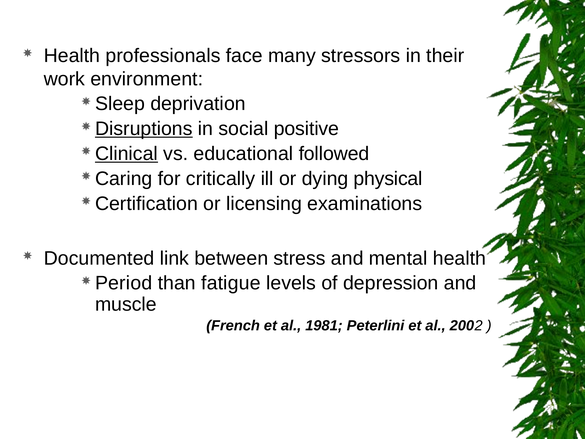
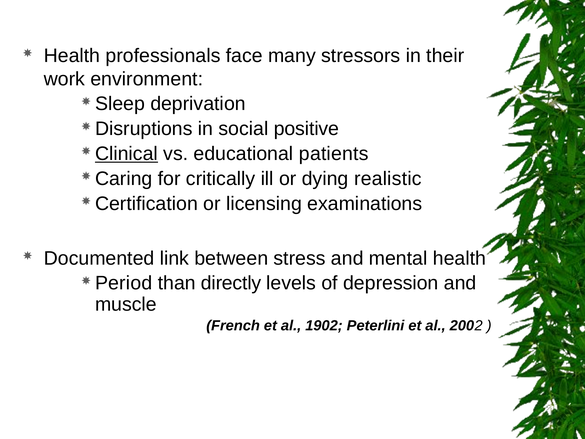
Disruptions underline: present -> none
followed: followed -> patients
physical: physical -> realistic
fatigue: fatigue -> directly
1981: 1981 -> 1902
